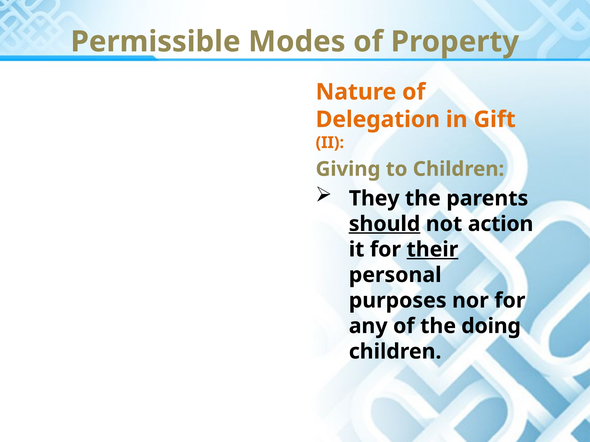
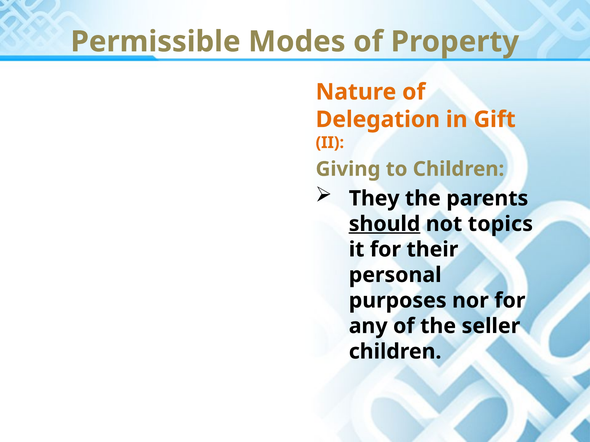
action: action -> topics
their underline: present -> none
doing: doing -> seller
